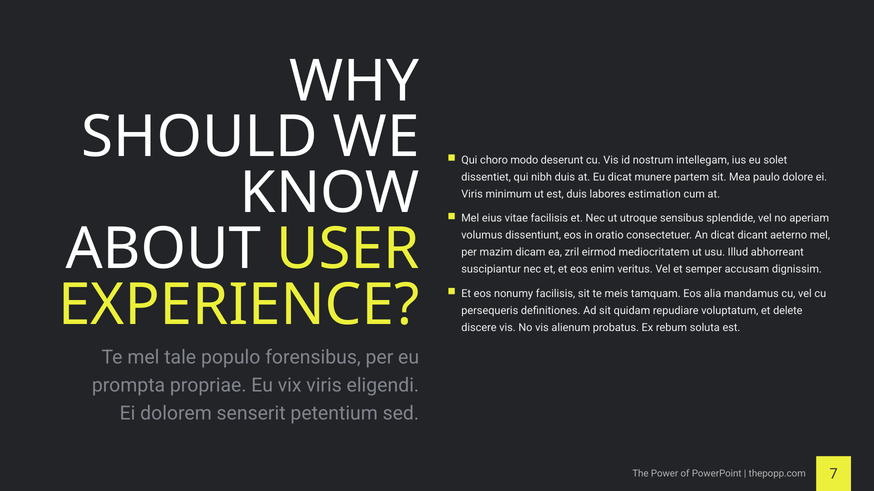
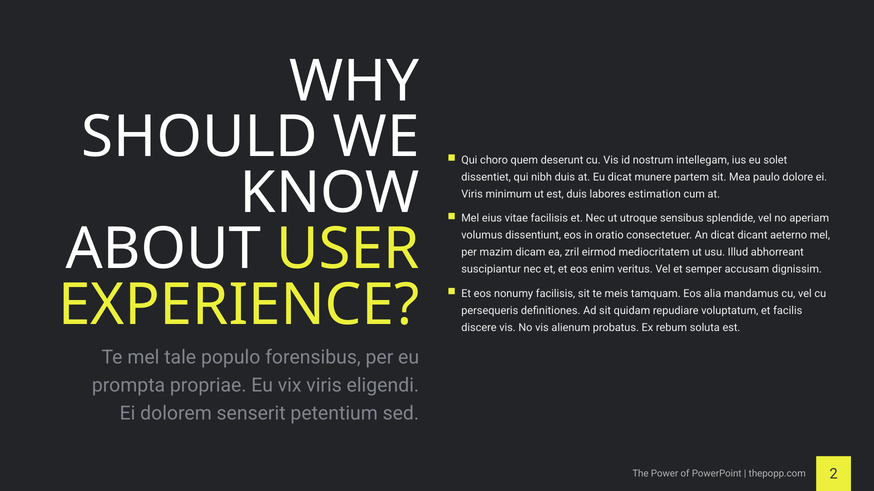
modo: modo -> quem
delete: delete -> facilis
7: 7 -> 2
